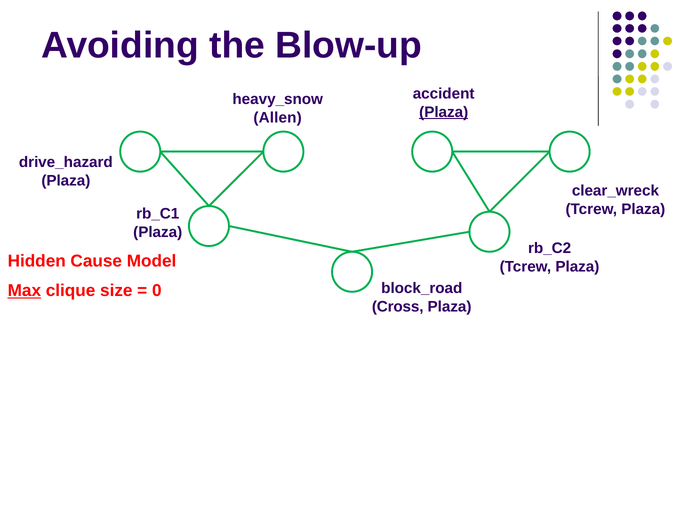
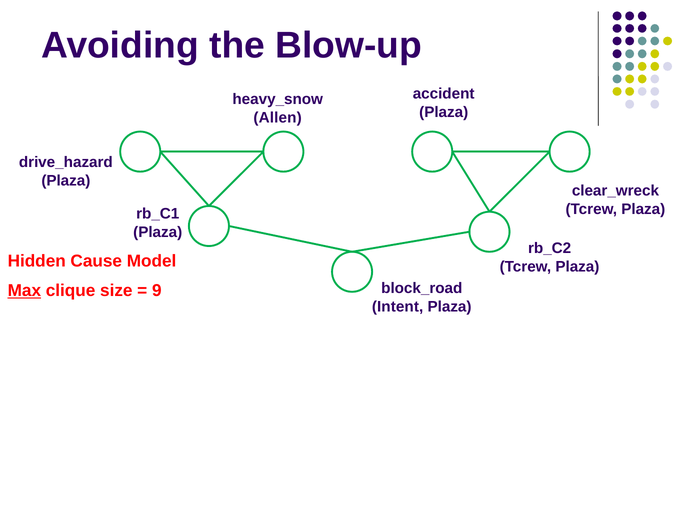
Plaza at (444, 112) underline: present -> none
0: 0 -> 9
Cross: Cross -> Intent
